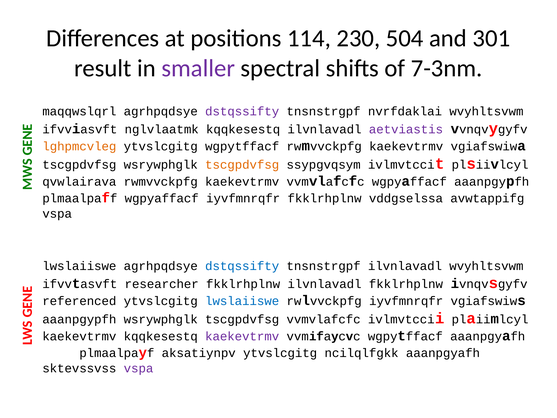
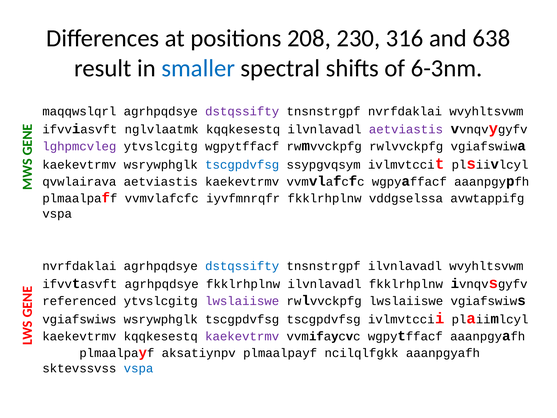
114: 114 -> 208
504: 504 -> 316
301: 301 -> 638
smaller colour: purple -> blue
7-3nm: 7-3nm -> 6-3nm
lghpmcvleg colour: orange -> purple
kaekevtrmv at (406, 146): kaekevtrmv -> rwlvvckpfg
tscgpdvfsg at (79, 165): tscgpdvfsg -> kaekevtrmv
tscgpdvfsg at (242, 165) colour: orange -> blue
qvwlairava rwmvvckpfg: rwmvvckpfg -> aetviastis
plmaalpaff wgpyaffacf: wgpyaffacf -> vvmvlafcfc
lwslaiiswe at (79, 266): lwslaiiswe -> nvrfdaklai
ifvvtasvft researcher: researcher -> agrhpqdsye
lwslaiiswe at (242, 301) colour: blue -> purple
rwlvvckpfg iyvfmnrqfr: iyvfmnrqfr -> lwslaiiswe
aaanpgypfh at (79, 319): aaanpgypfh -> vgiafswiws
tscgpdvfsg vvmvlafcfc: vvmvlafcfc -> tscgpdvfsg
aksatiynpv ytvslcgitg: ytvslcgitg -> plmaalpayf
vspa at (139, 368) colour: purple -> blue
